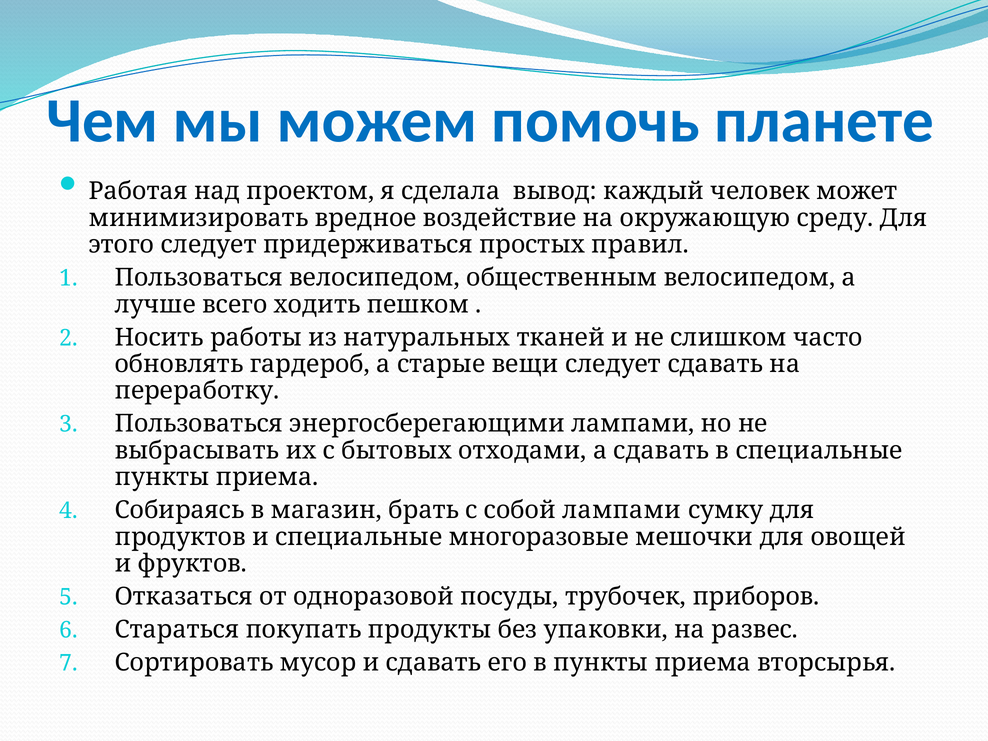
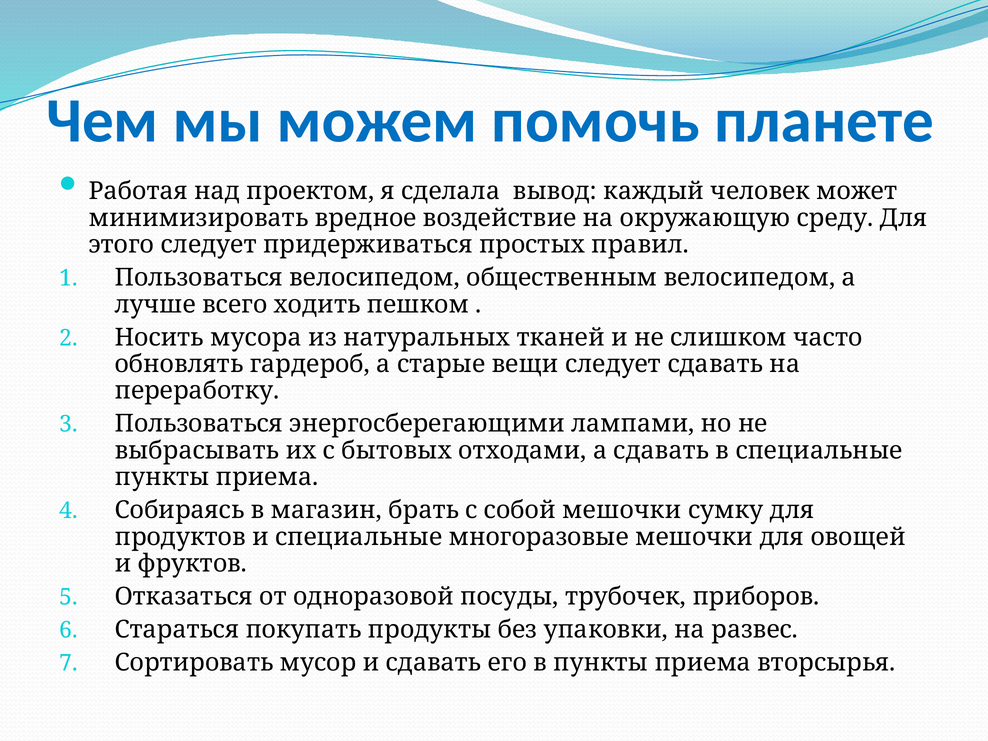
работы: работы -> мусора
собой лампами: лампами -> мешочки
